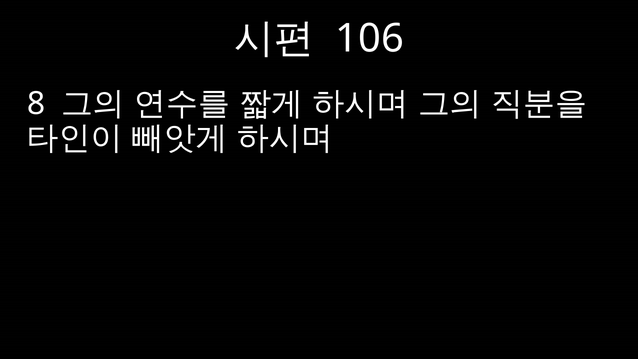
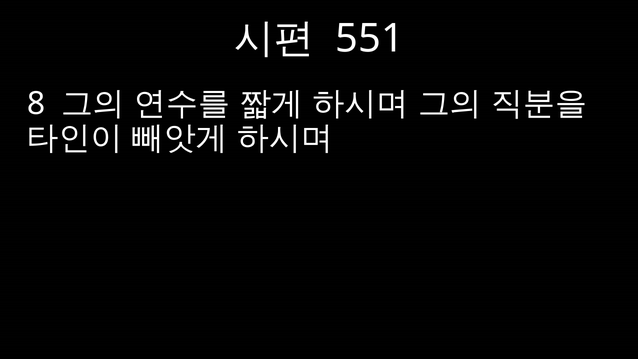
106: 106 -> 551
